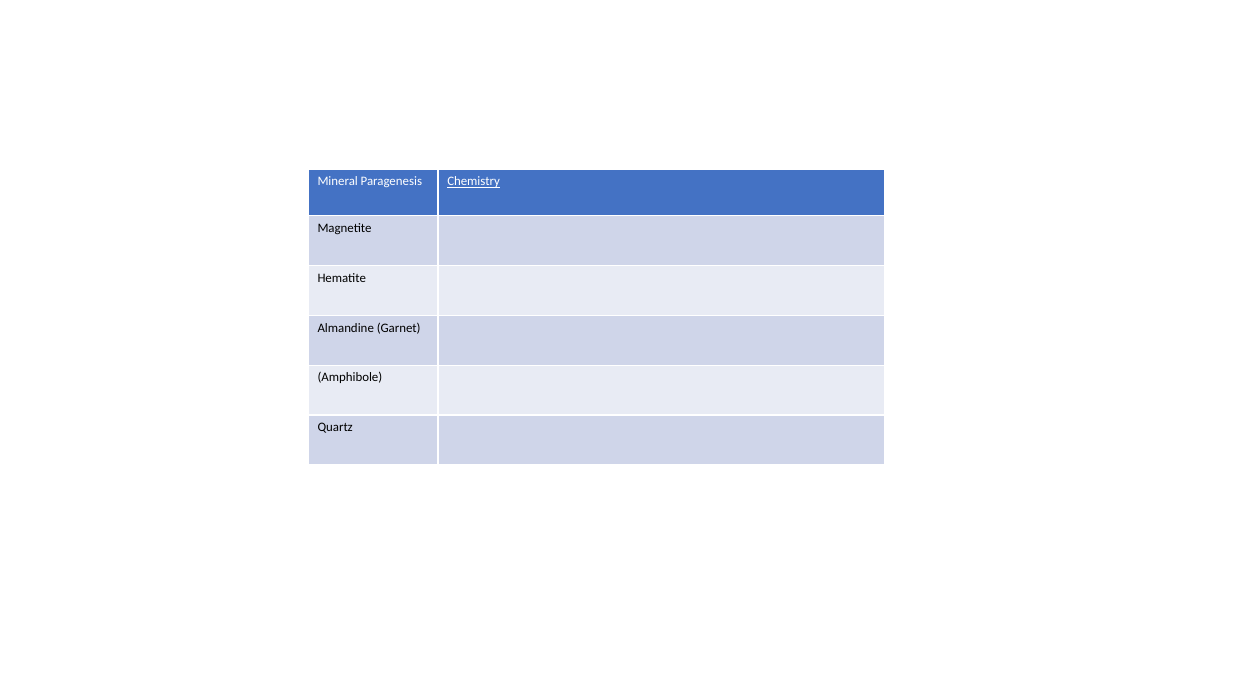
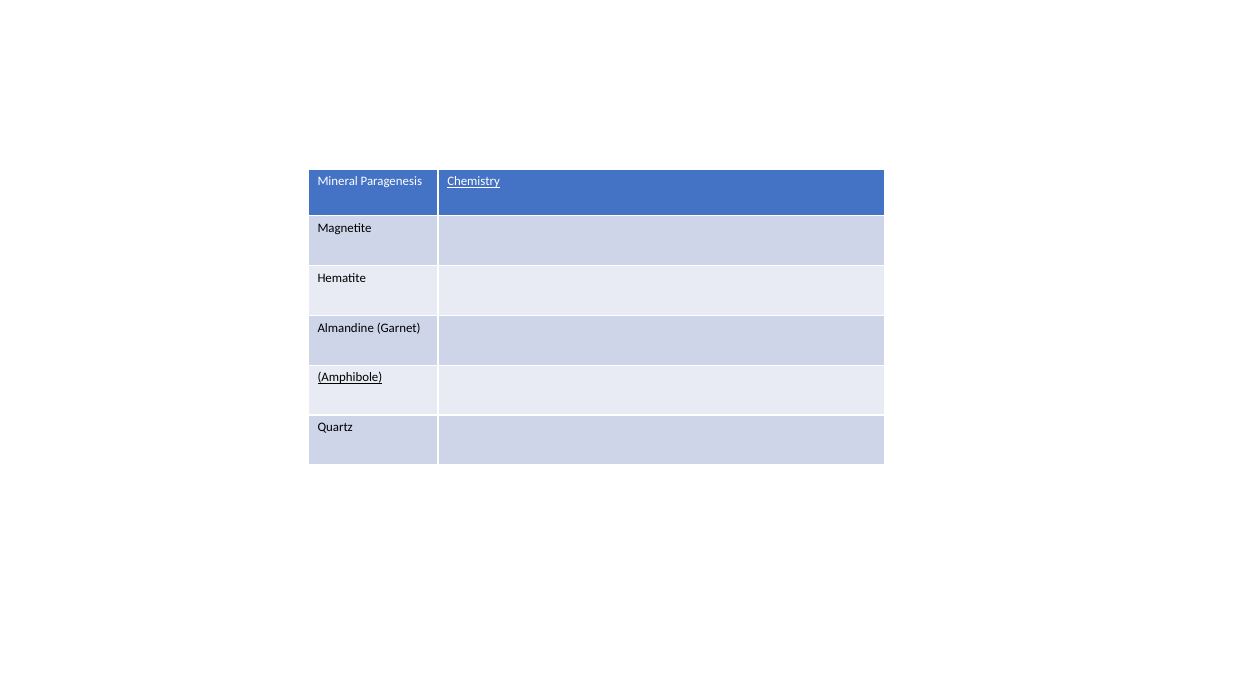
Amphibole underline: none -> present
